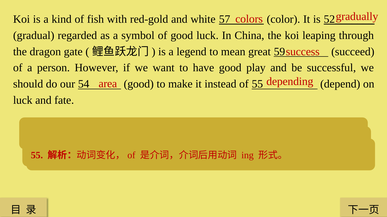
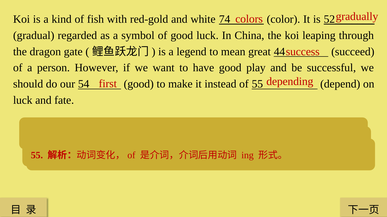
57: 57 -> 74
59: 59 -> 44
area: area -> first
